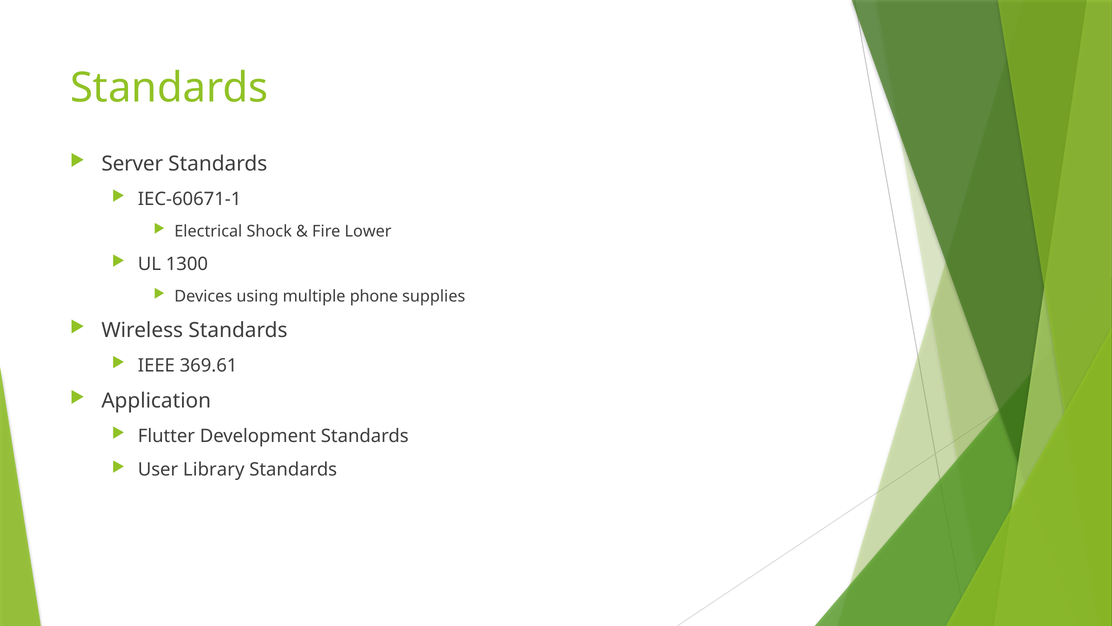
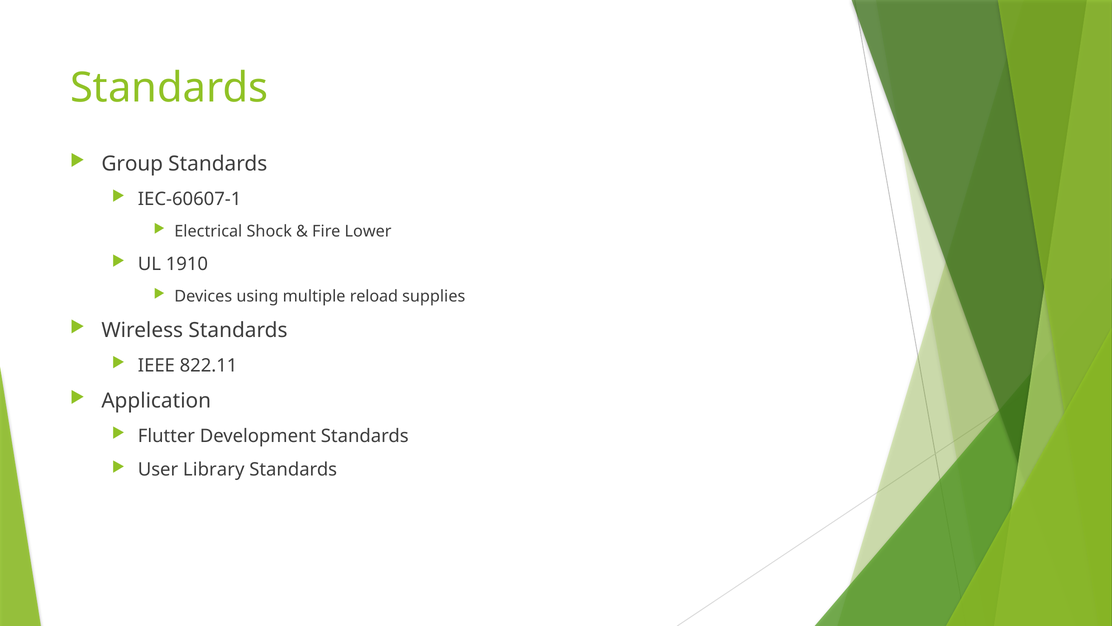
Server: Server -> Group
IEC-60671-1: IEC-60671-1 -> IEC-60607-1
1300: 1300 -> 1910
phone: phone -> reload
369.61: 369.61 -> 822.11
